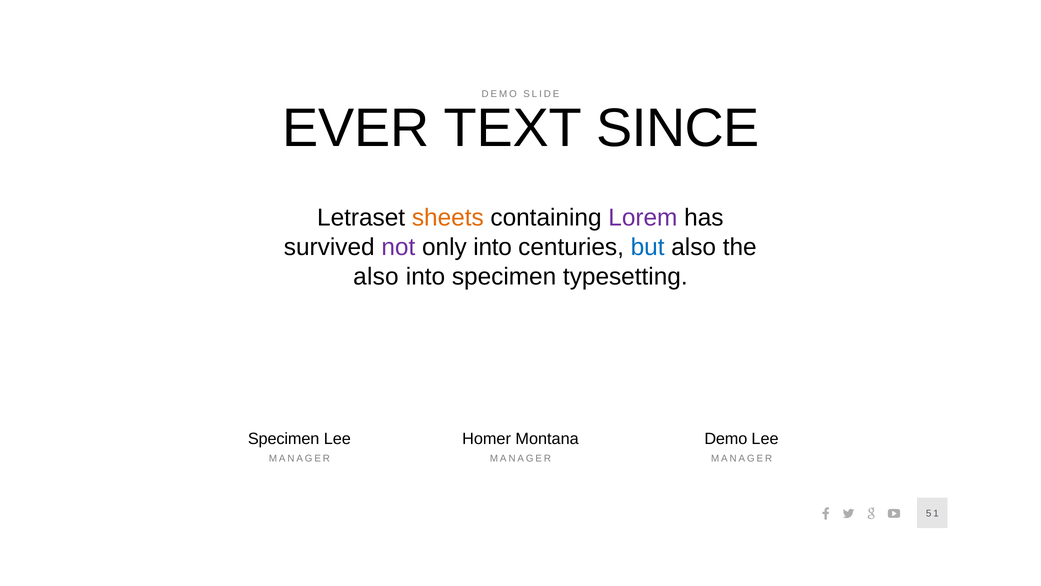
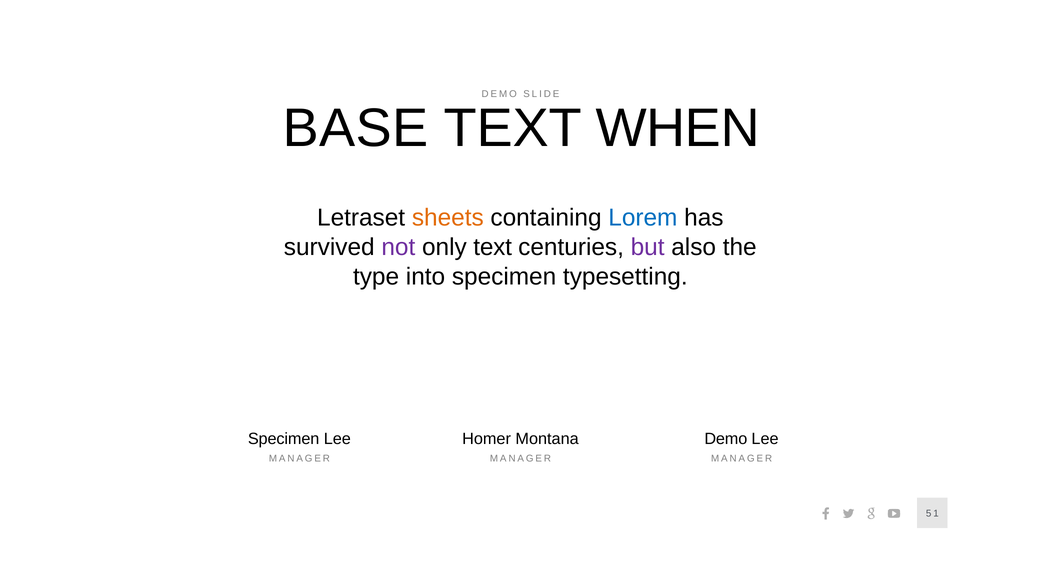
EVER: EVER -> BASE
SINCE: SINCE -> WHEN
Lorem colour: purple -> blue
only into: into -> text
but colour: blue -> purple
also at (376, 276): also -> type
